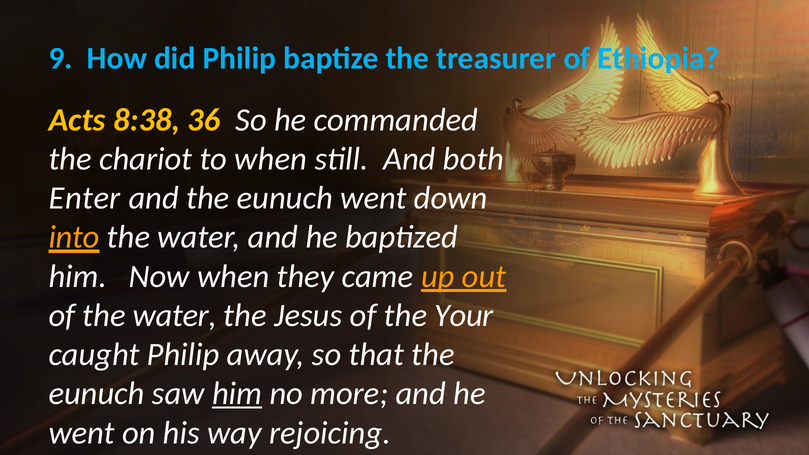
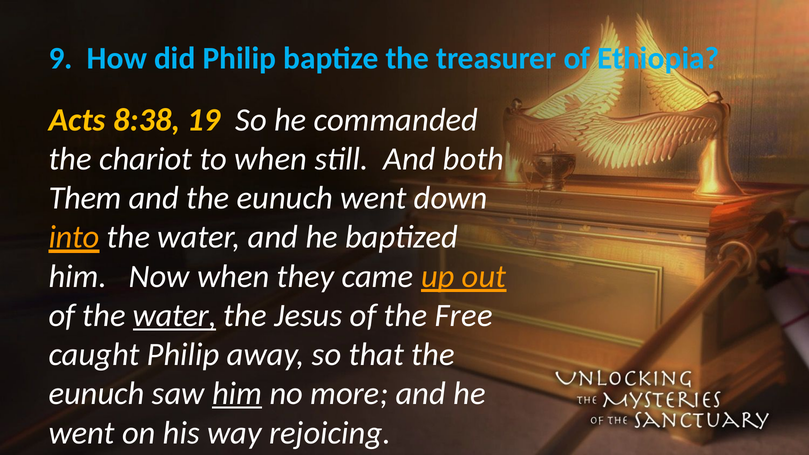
36: 36 -> 19
Enter: Enter -> Them
water at (175, 315) underline: none -> present
Your: Your -> Free
